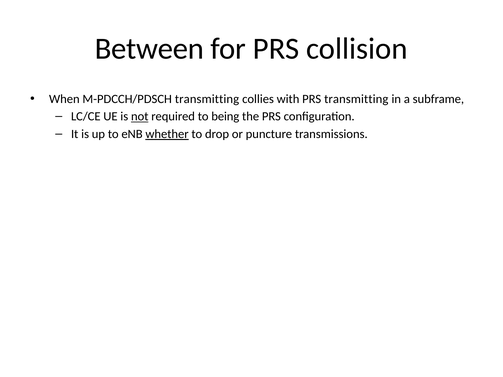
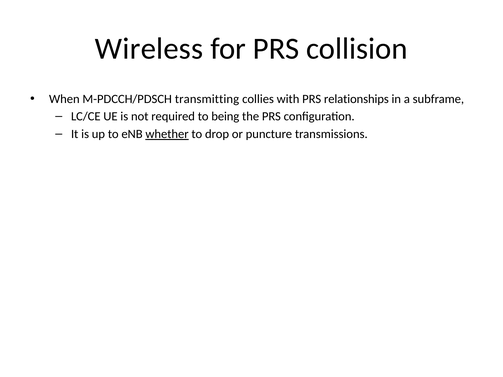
Between: Between -> Wireless
PRS transmitting: transmitting -> relationships
not underline: present -> none
